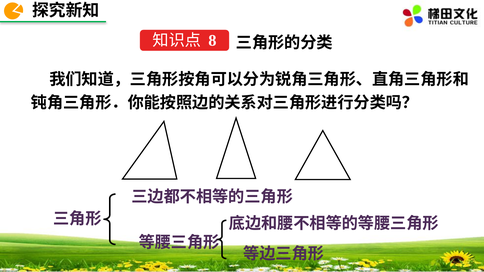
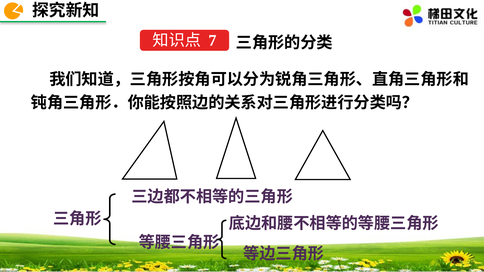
8: 8 -> 7
